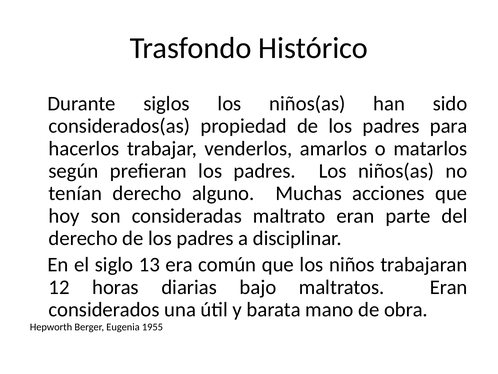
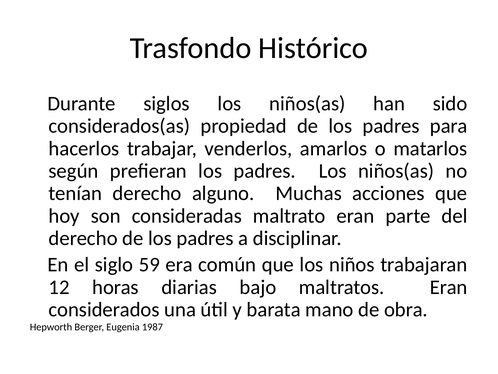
13: 13 -> 59
1955: 1955 -> 1987
